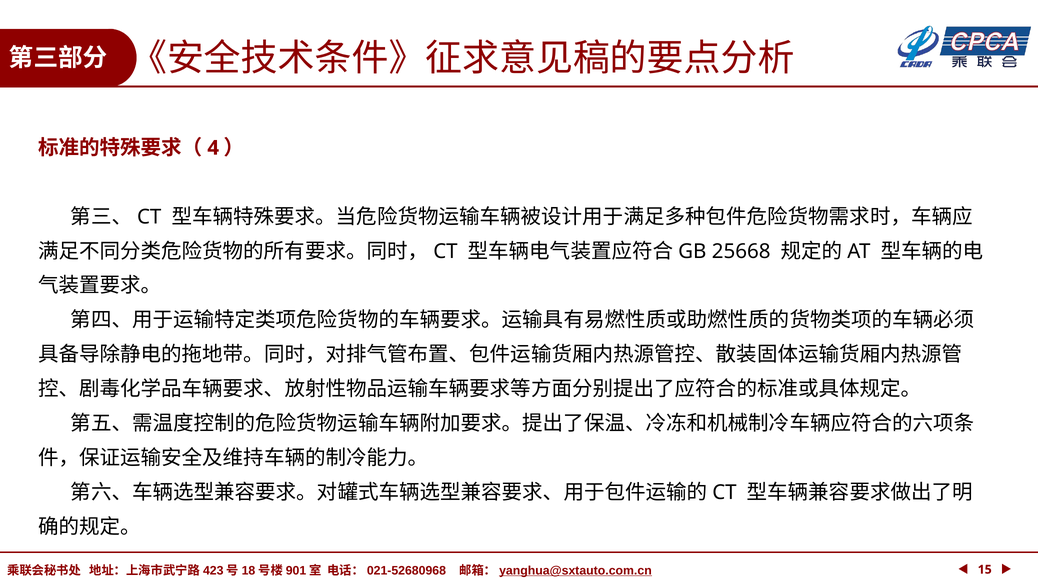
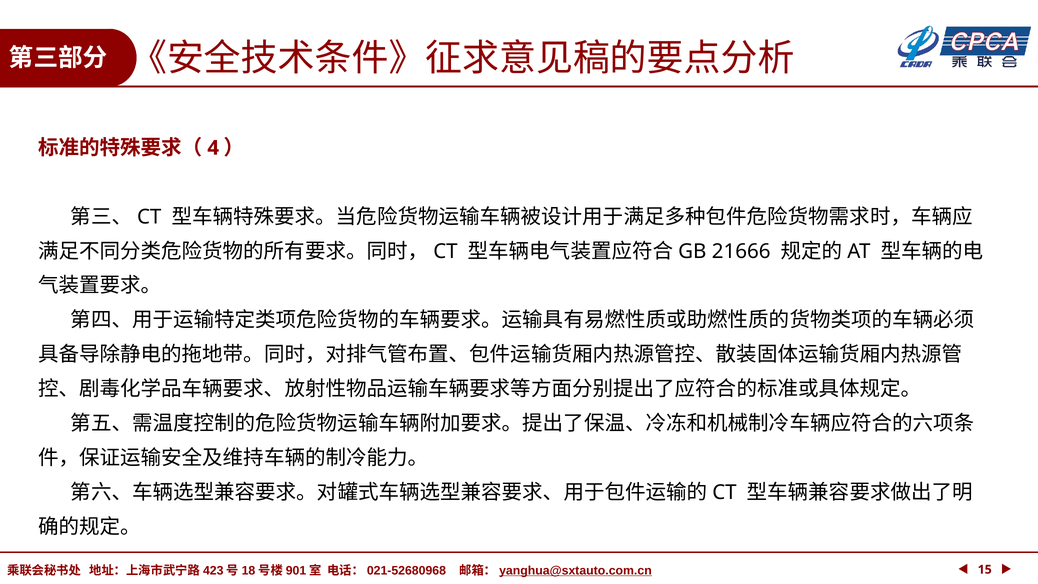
25668: 25668 -> 21666
